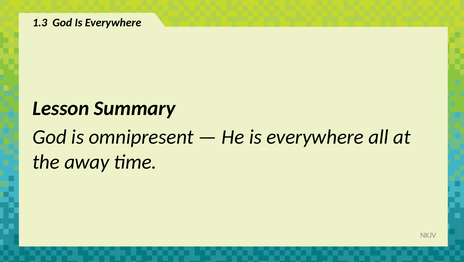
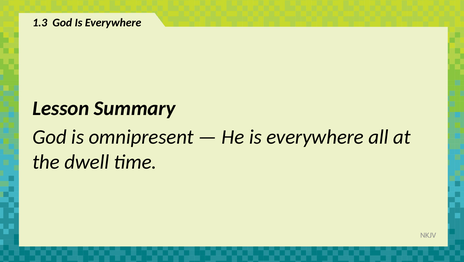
away: away -> dwell
